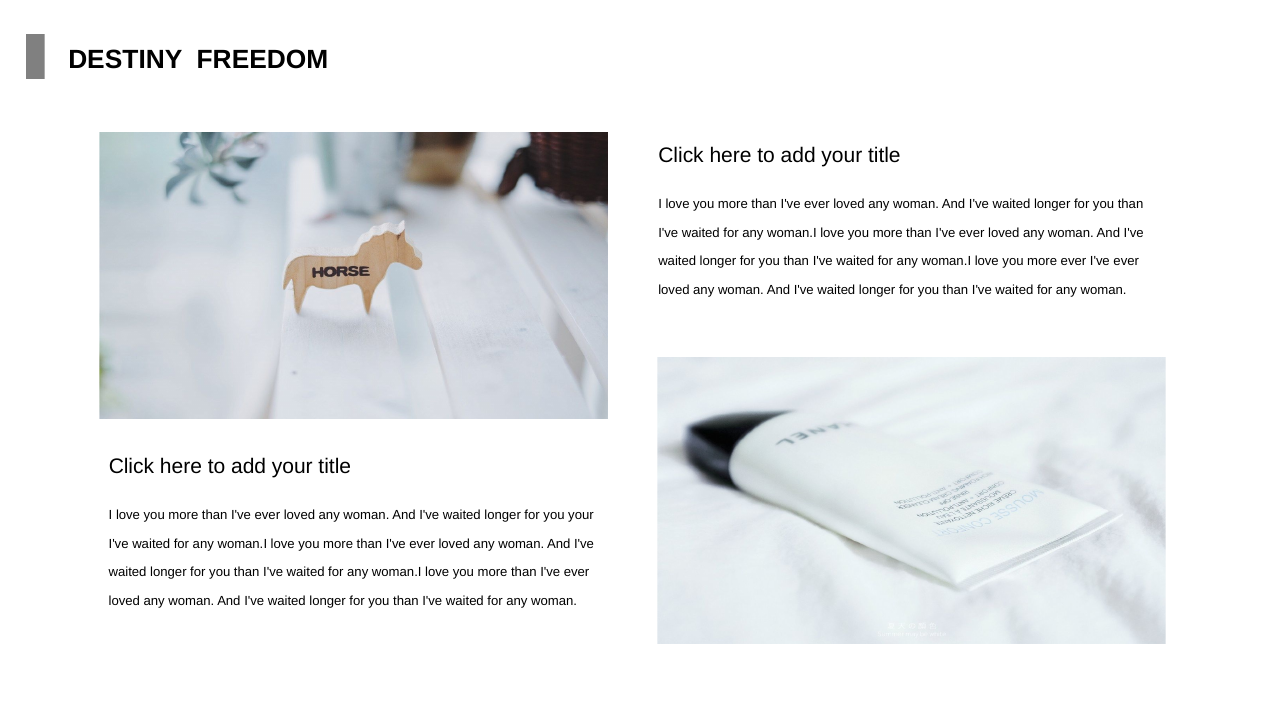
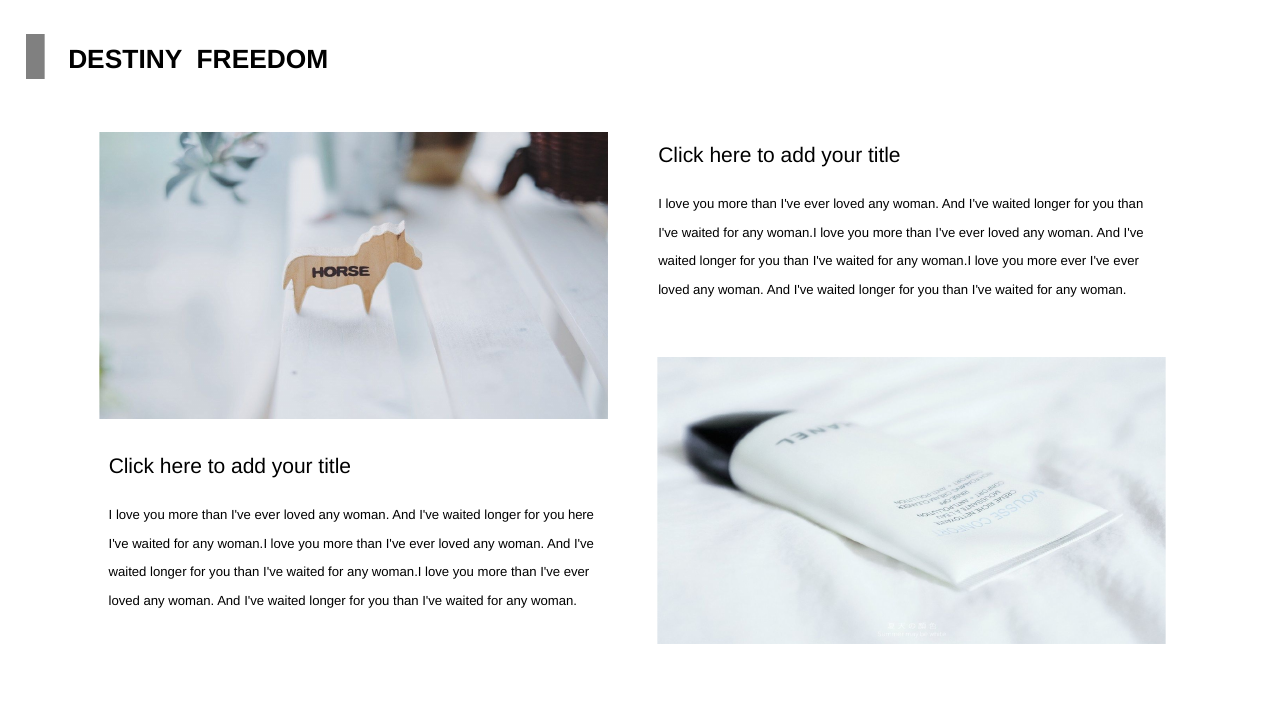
you your: your -> here
